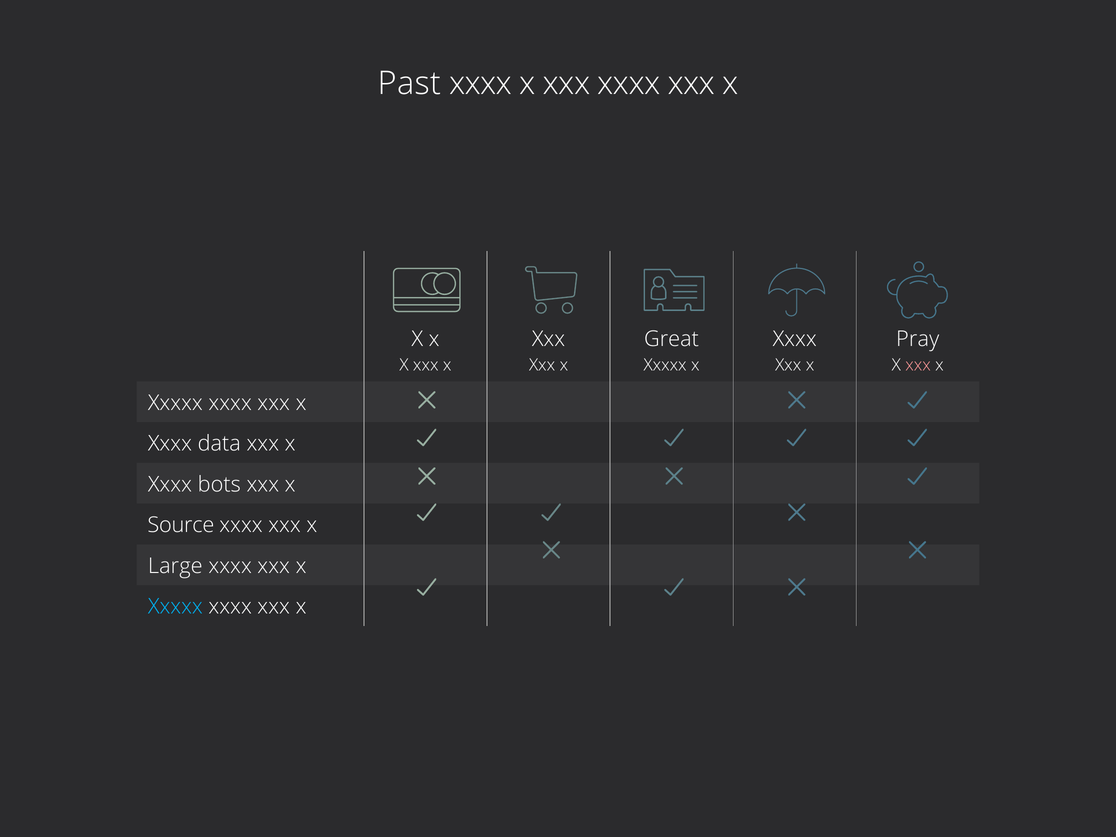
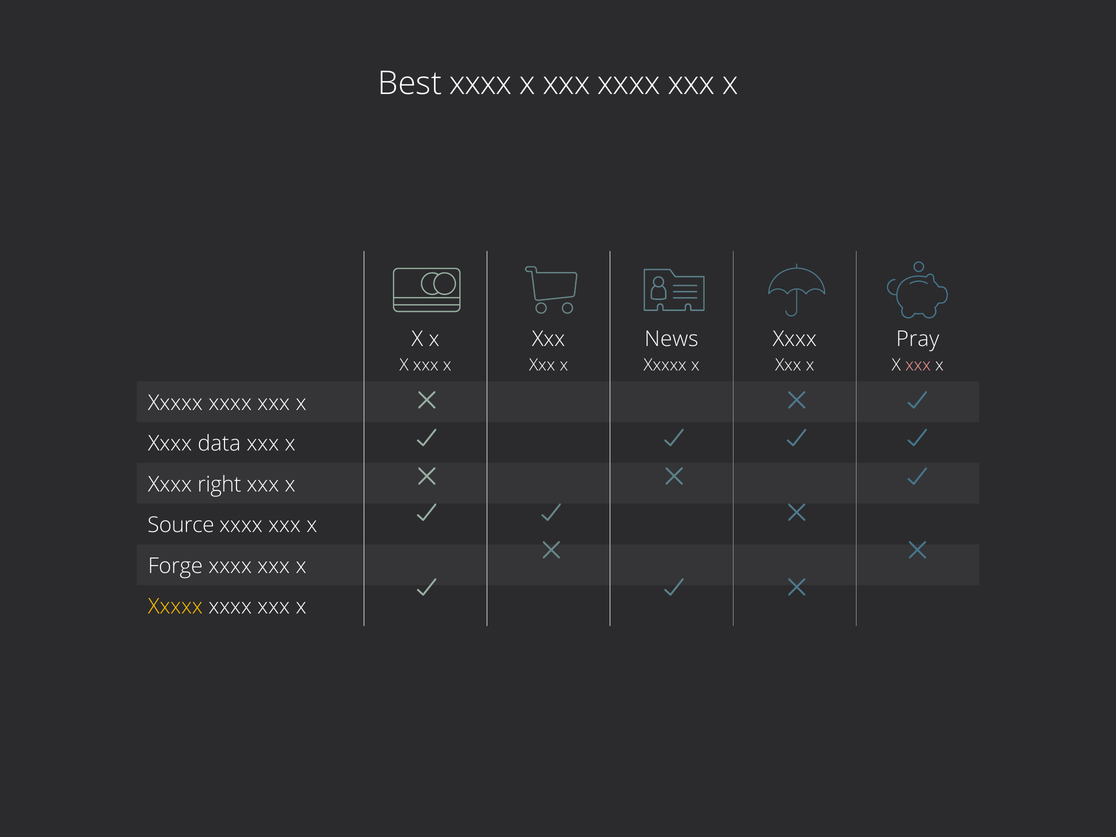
Past: Past -> Best
Great: Great -> News
bots: bots -> right
Large: Large -> Forge
Xxxxx at (175, 607) colour: light blue -> yellow
